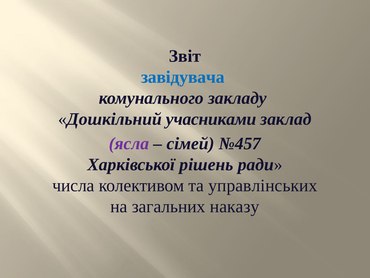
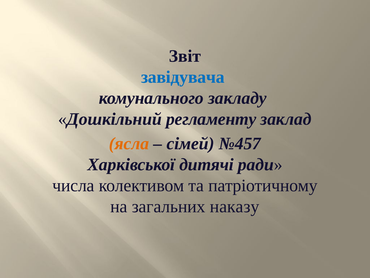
учасниками: учасниками -> регламенту
ясла colour: purple -> orange
рішень: рішень -> дитячі
управлінських: управлінських -> патріотичному
